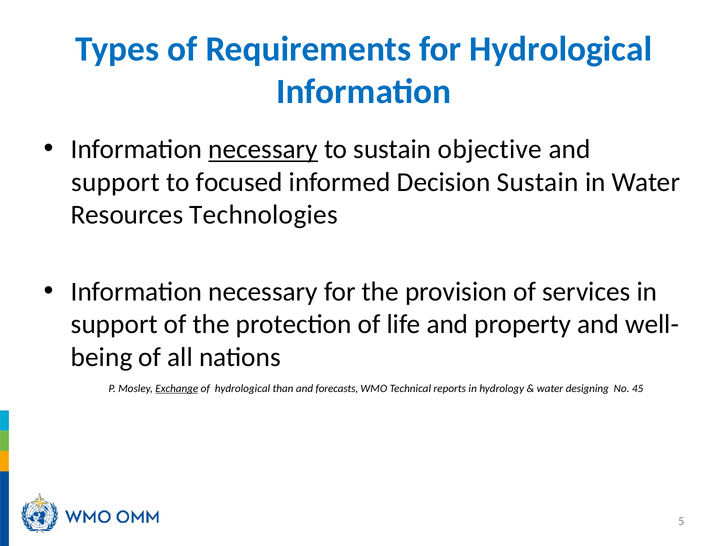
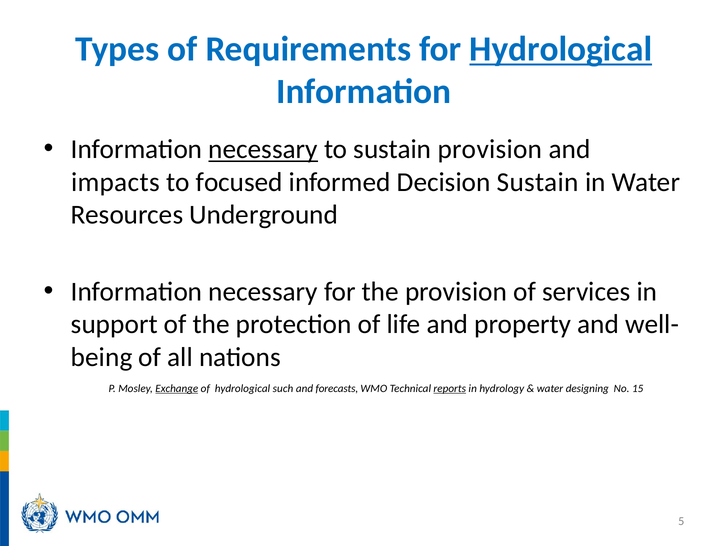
Hydrological at (561, 49) underline: none -> present
sustain objective: objective -> provision
support at (115, 182): support -> impacts
Technologies: Technologies -> Underground
than: than -> such
reports underline: none -> present
45: 45 -> 15
